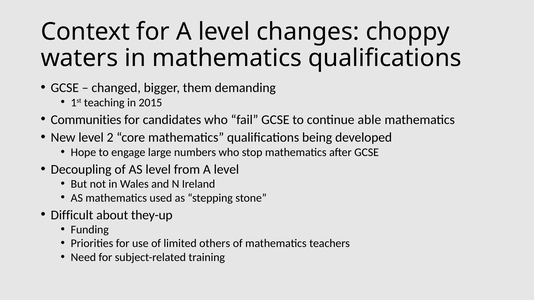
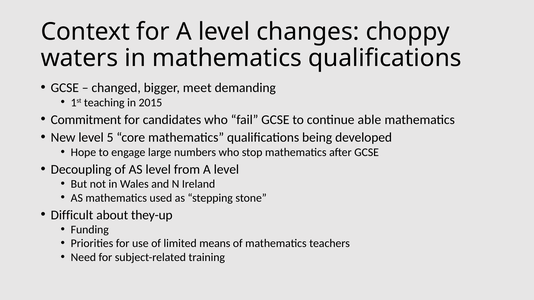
them: them -> meet
Communities: Communities -> Commitment
2: 2 -> 5
others: others -> means
